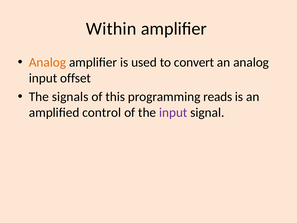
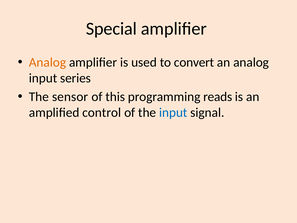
Within: Within -> Special
offset: offset -> series
signals: signals -> sensor
input at (173, 112) colour: purple -> blue
